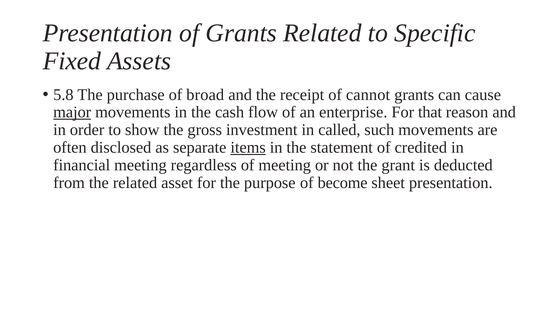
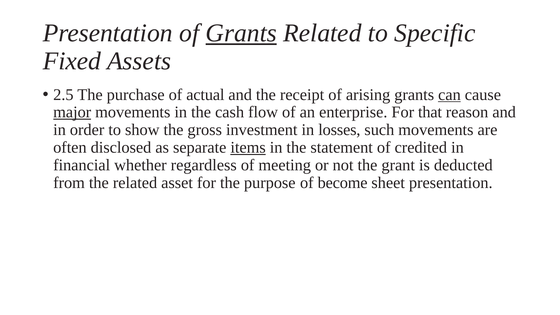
Grants at (241, 33) underline: none -> present
5.8: 5.8 -> 2.5
broad: broad -> actual
cannot: cannot -> arising
can underline: none -> present
called: called -> losses
financial meeting: meeting -> whether
